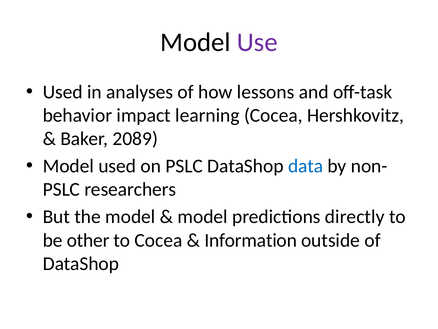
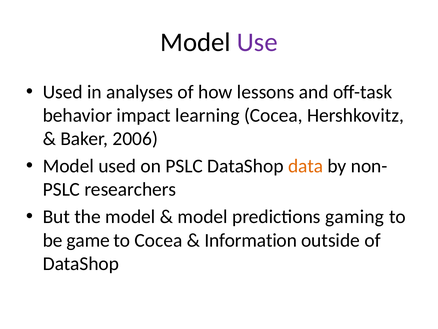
2089: 2089 -> 2006
data colour: blue -> orange
directly: directly -> gaming
other: other -> game
